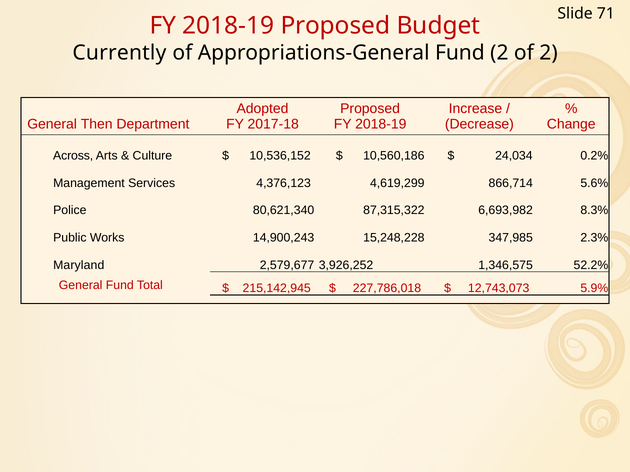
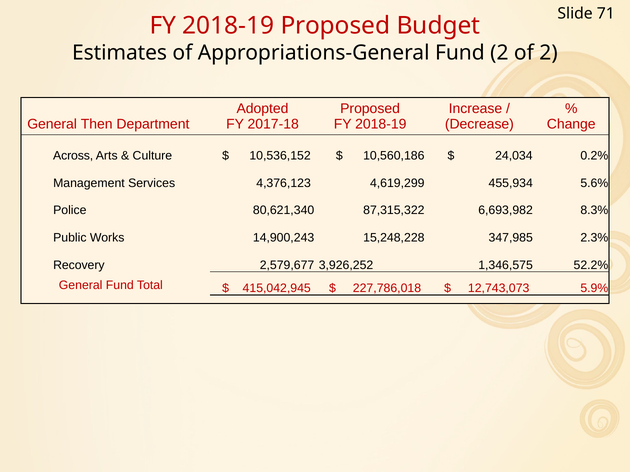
Currently: Currently -> Estimates
866,714: 866,714 -> 455,934
Maryland: Maryland -> Recovery
215,142,945: 215,142,945 -> 415,042,945
